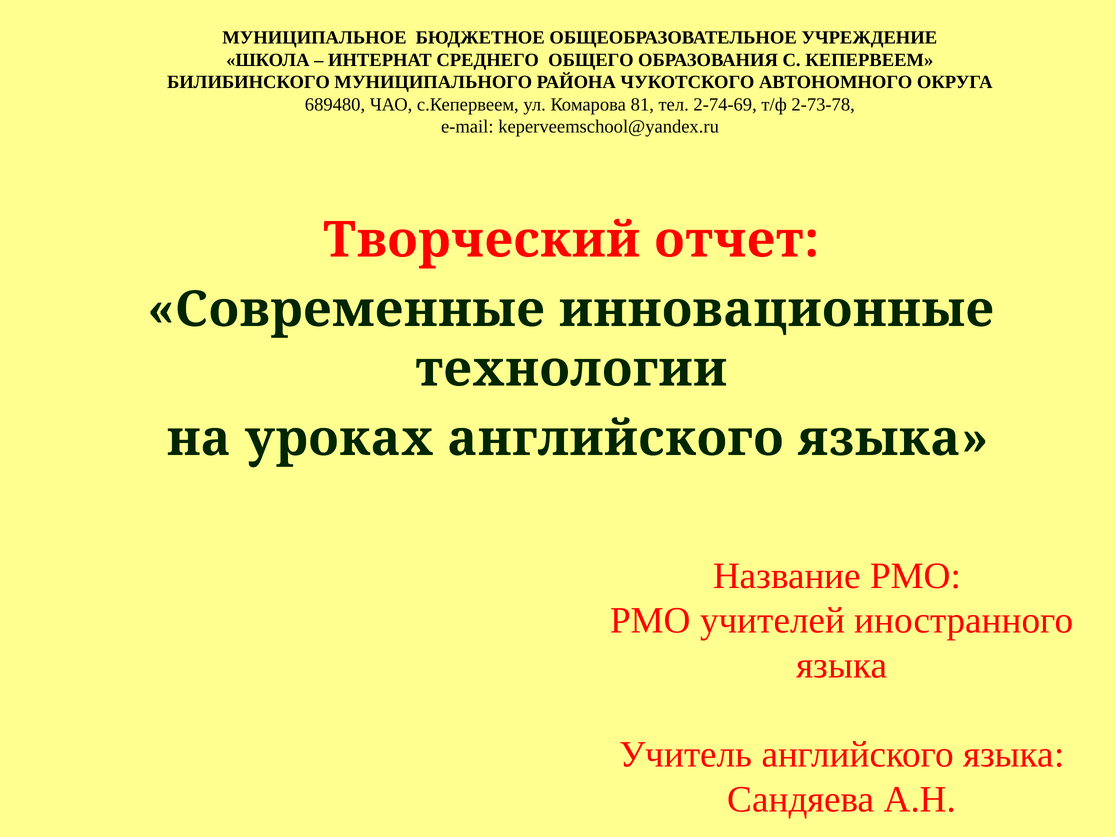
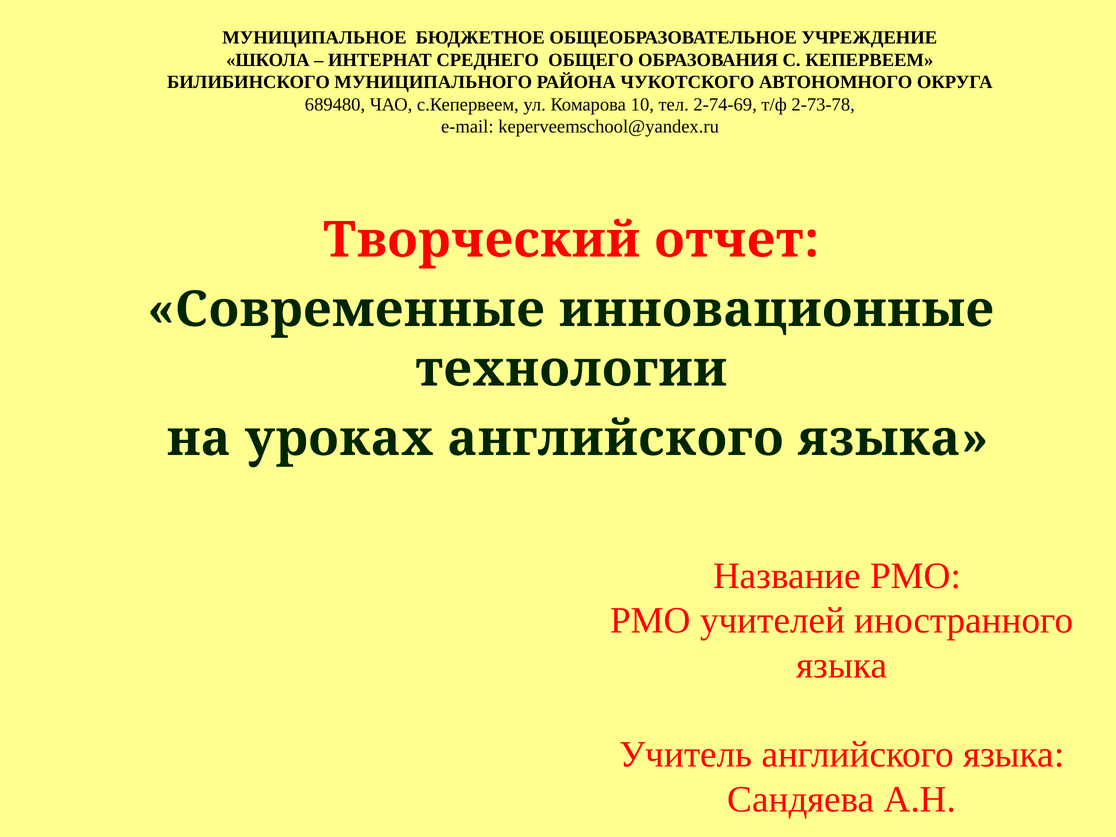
81: 81 -> 10
